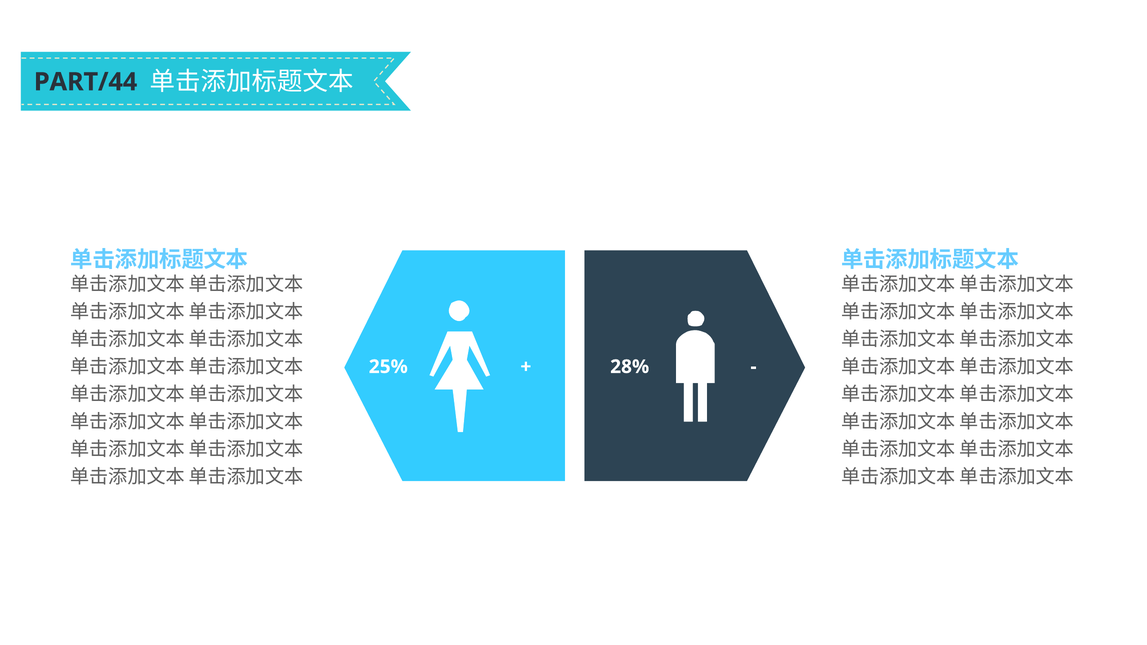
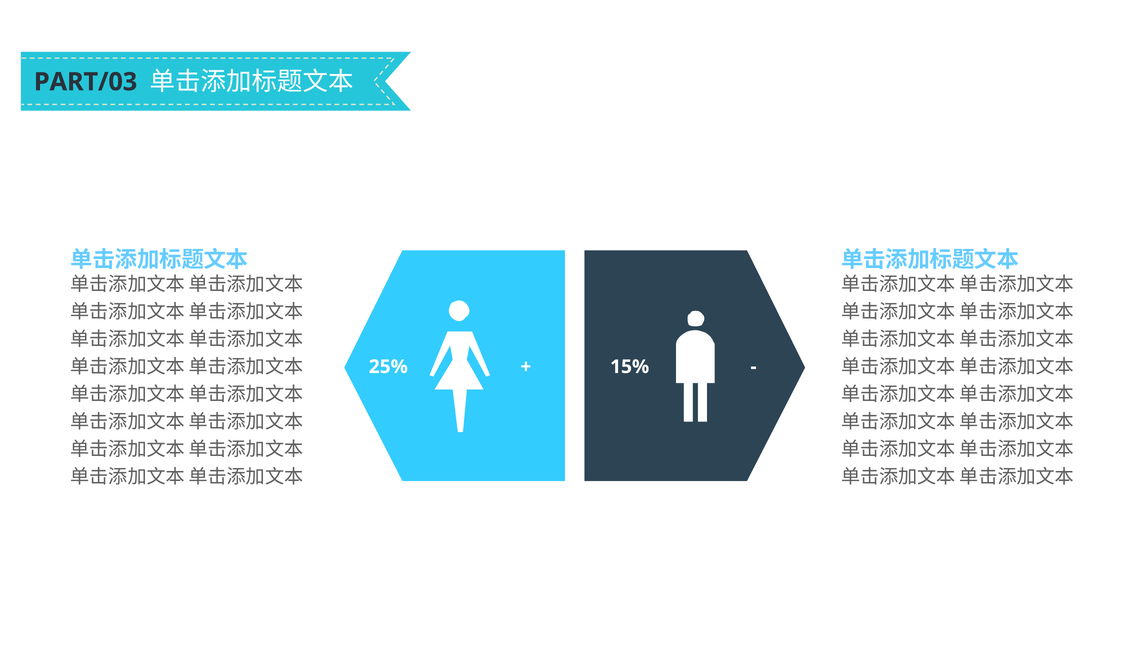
PART/44: PART/44 -> PART/03
28%: 28% -> 15%
